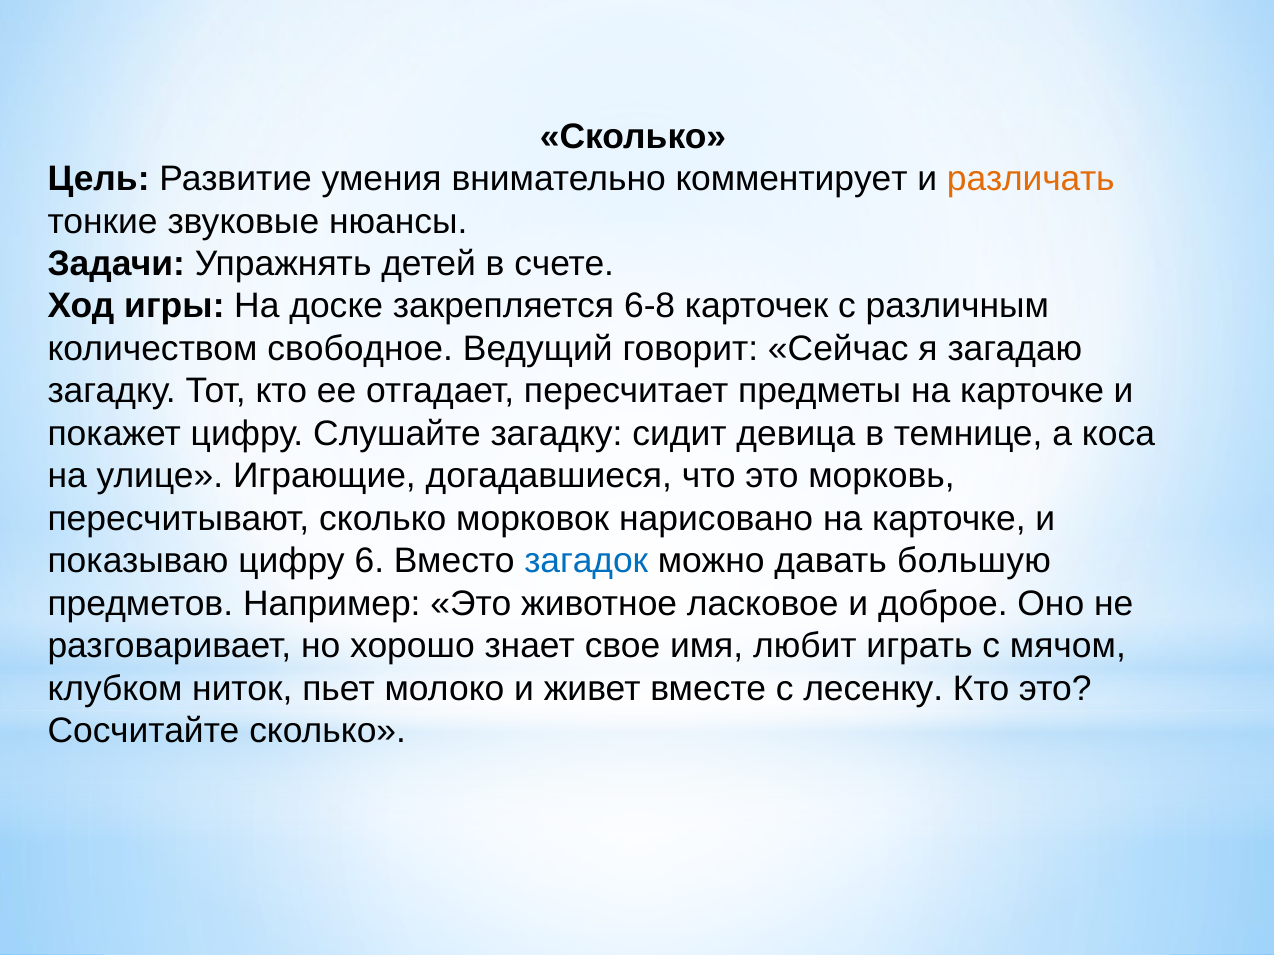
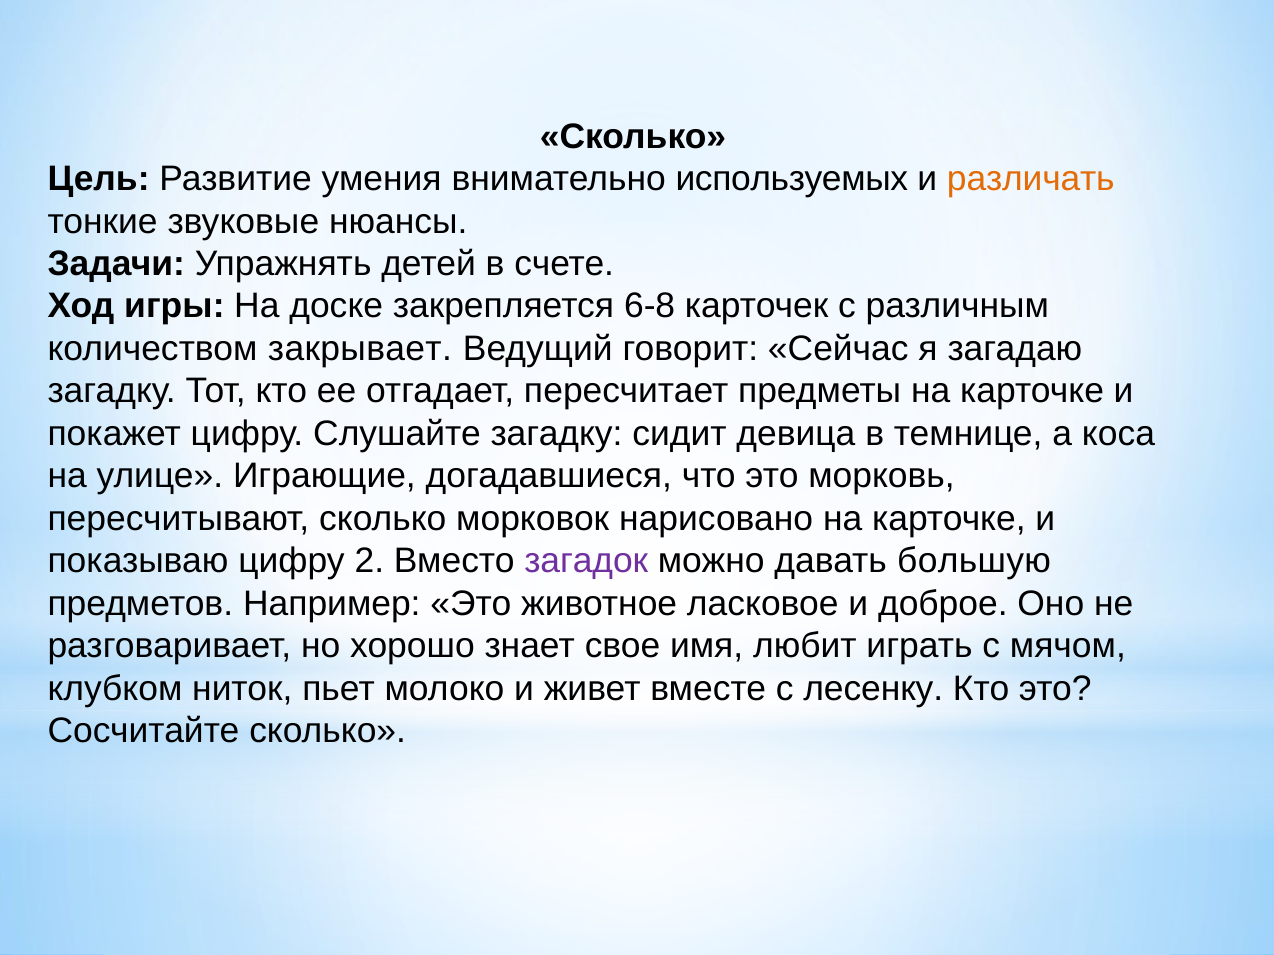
комментирует: комментирует -> используемых
свободное: свободное -> закрывает
6: 6 -> 2
загадок colour: blue -> purple
